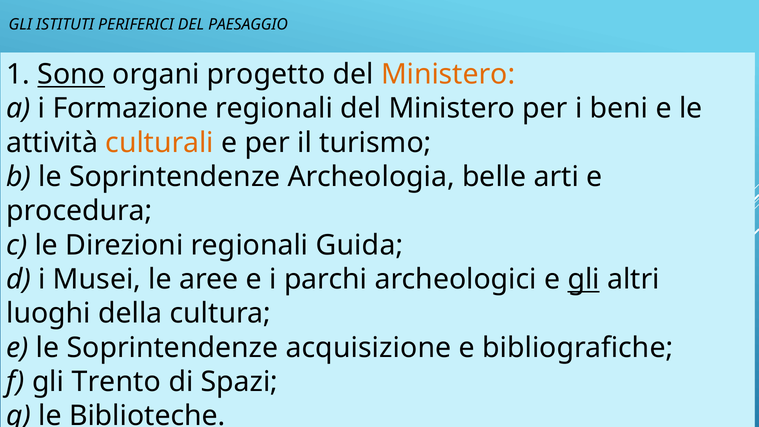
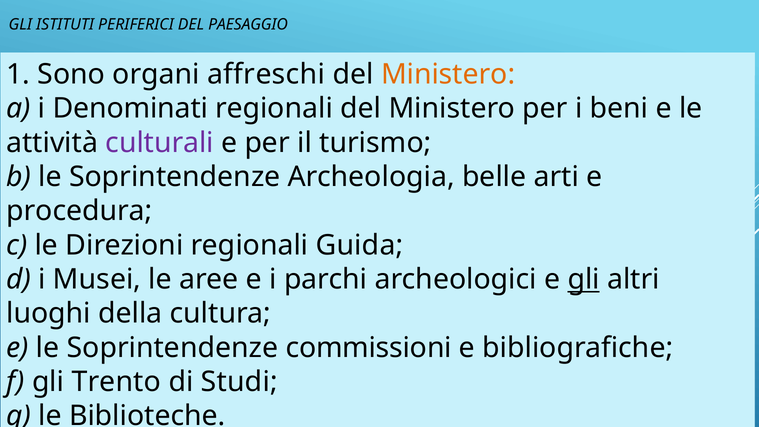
Sono underline: present -> none
progetto: progetto -> affreschi
Formazione: Formazione -> Denominati
culturali colour: orange -> purple
acquisizione: acquisizione -> commissioni
Spazi: Spazi -> Studi
